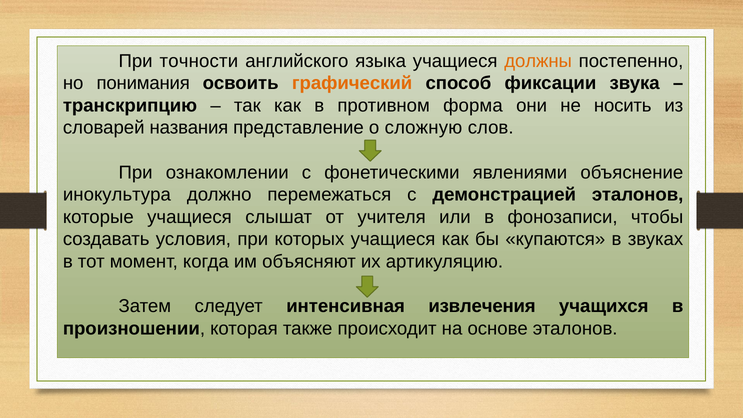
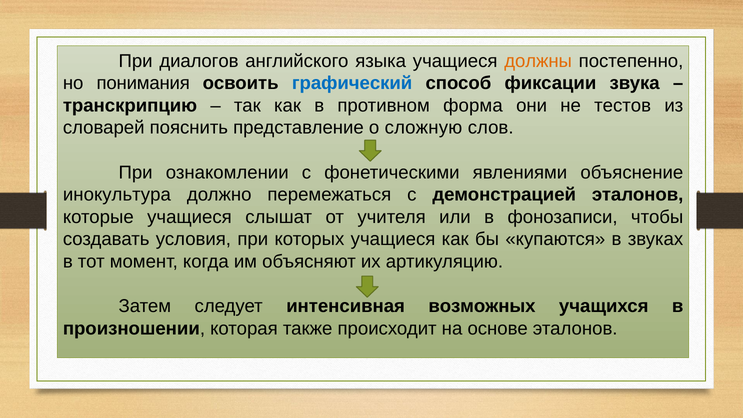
точности: точности -> диалогов
графический colour: orange -> blue
носить: носить -> тестов
названия: названия -> пояснить
извлечения: извлечения -> возможных
